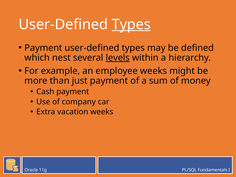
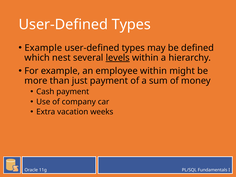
Types at (131, 24) underline: present -> none
Payment at (43, 48): Payment -> Example
employee weeks: weeks -> within
